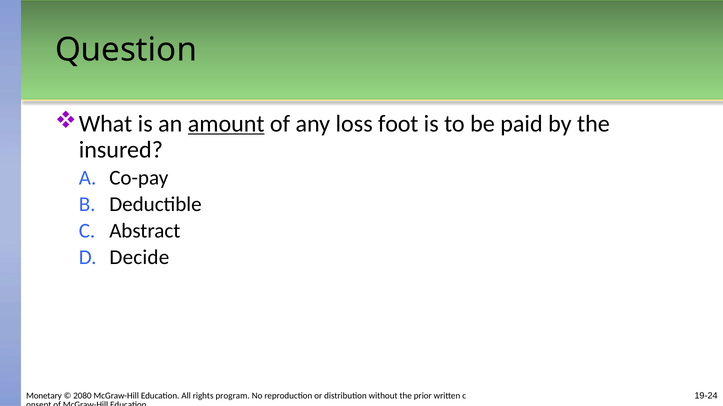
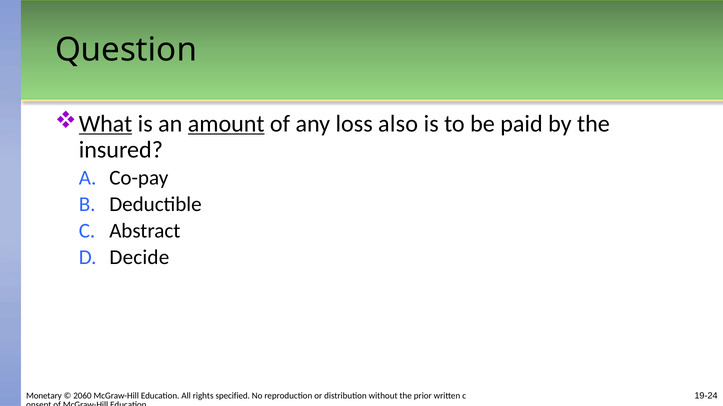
What underline: none -> present
foot: foot -> also
2080: 2080 -> 2060
program: program -> specified
